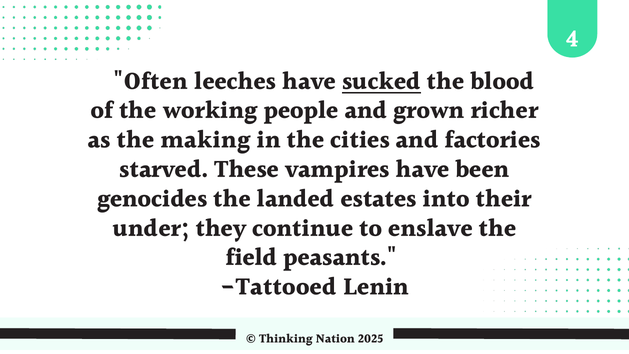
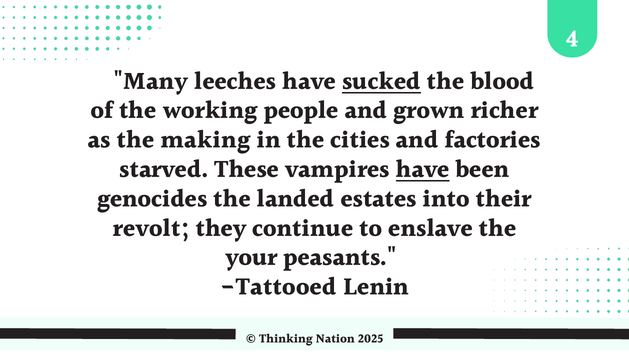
Often: Often -> Many
have at (423, 170) underline: none -> present
under: under -> revolt
field: field -> your
